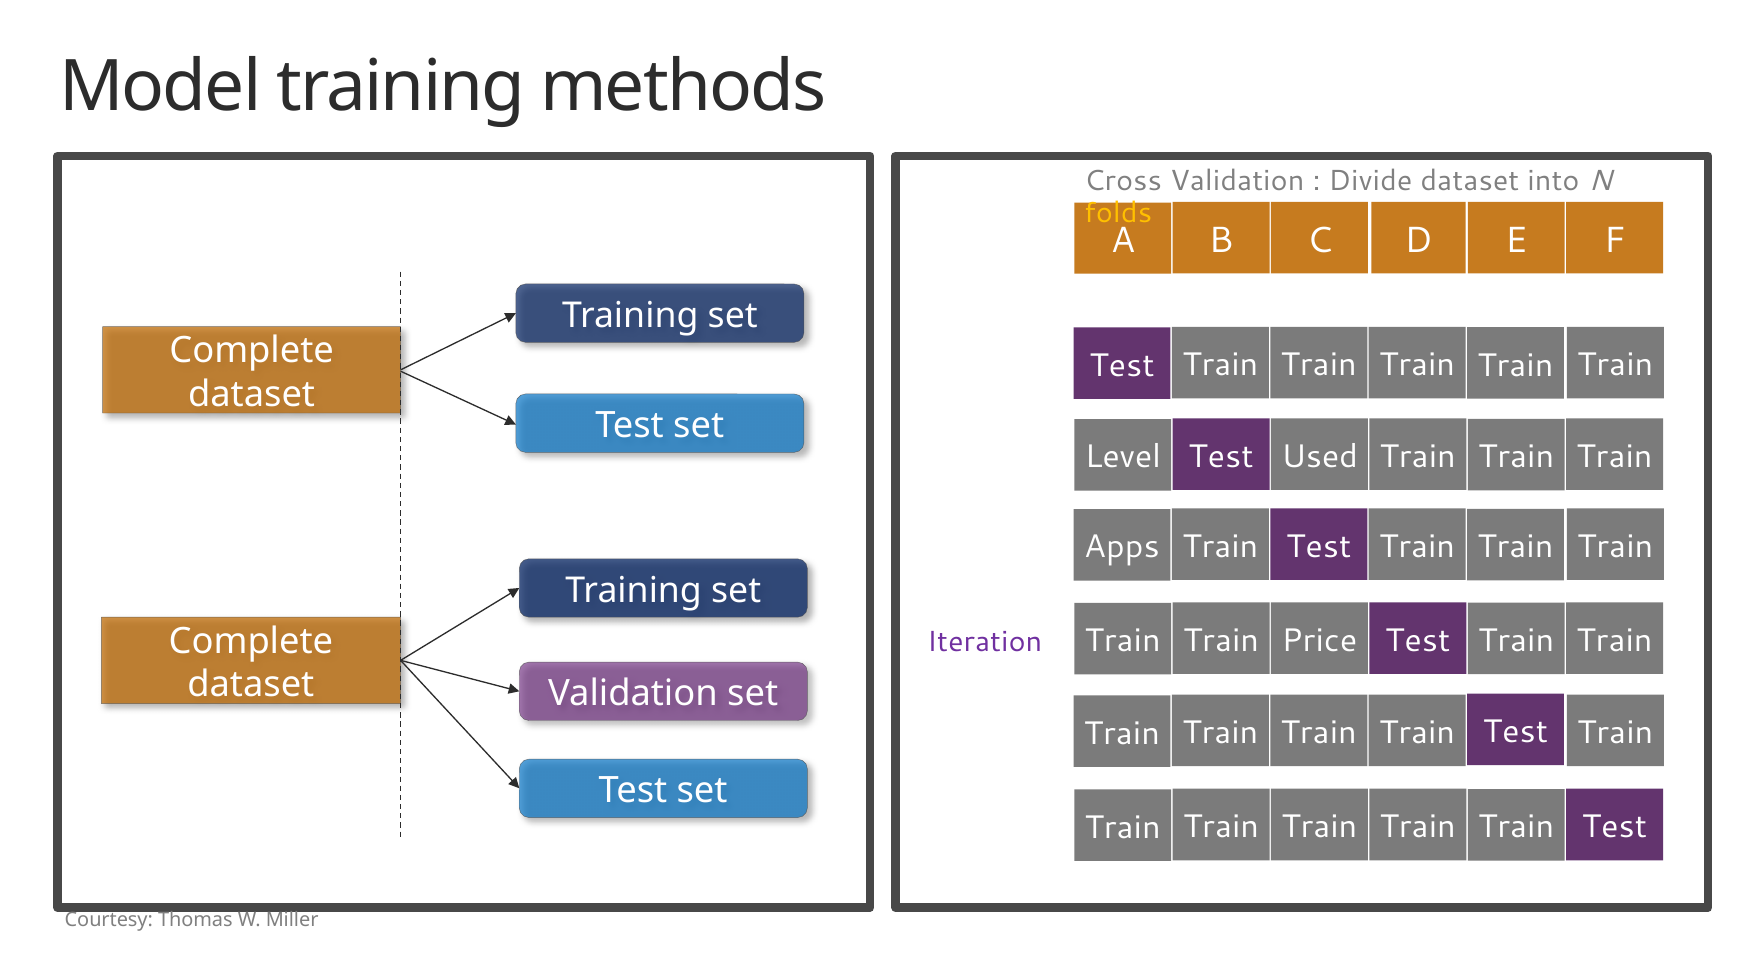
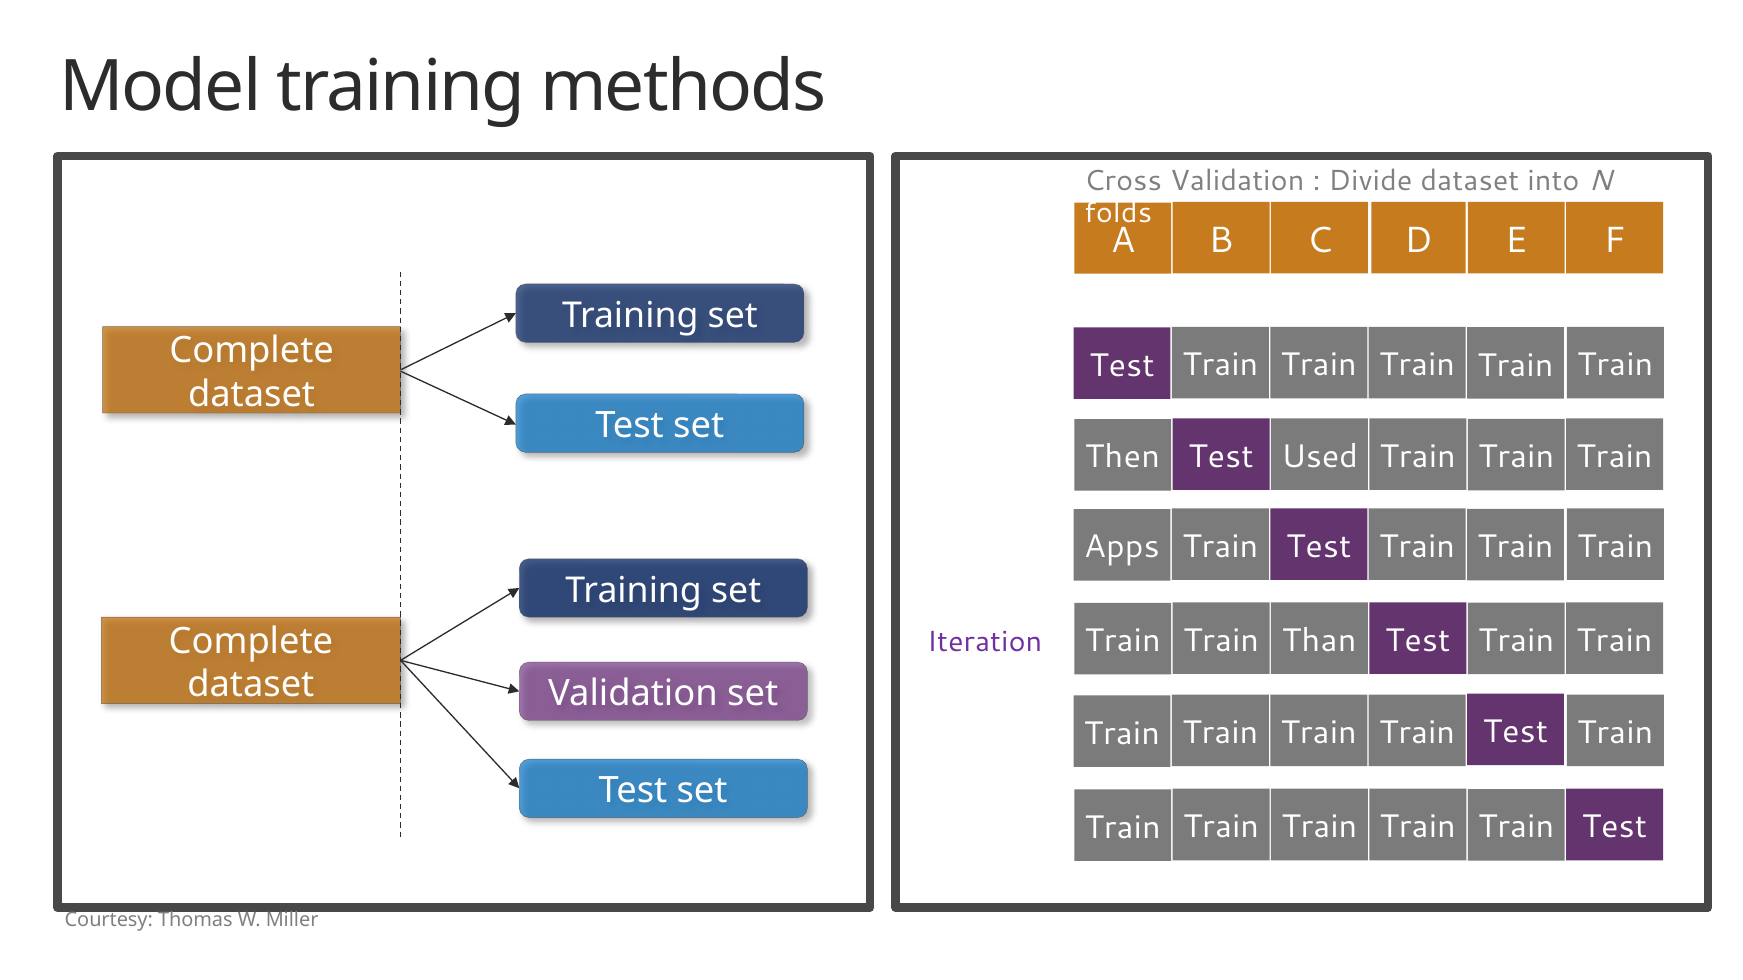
folds colour: yellow -> white
Level: Level -> Then
Price: Price -> Than
